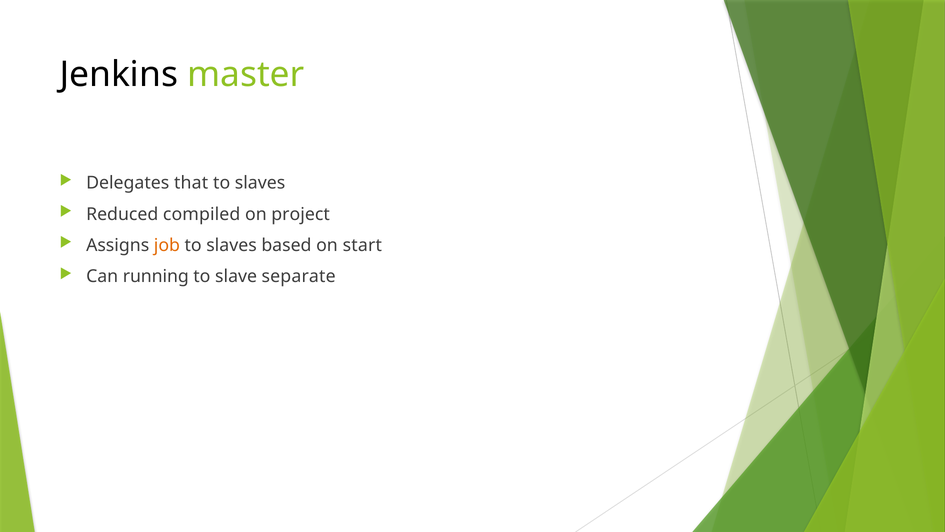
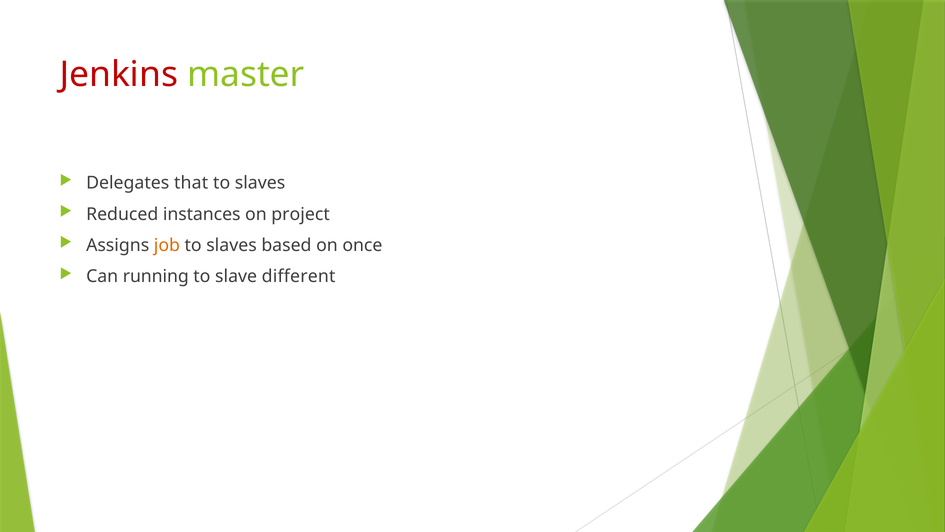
Jenkins colour: black -> red
compiled: compiled -> instances
start: start -> once
separate: separate -> different
